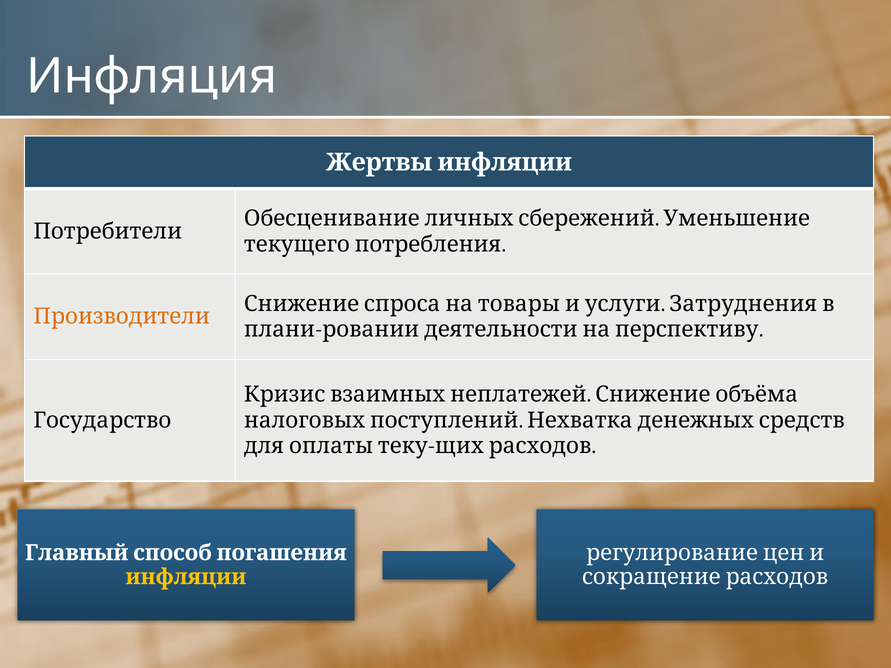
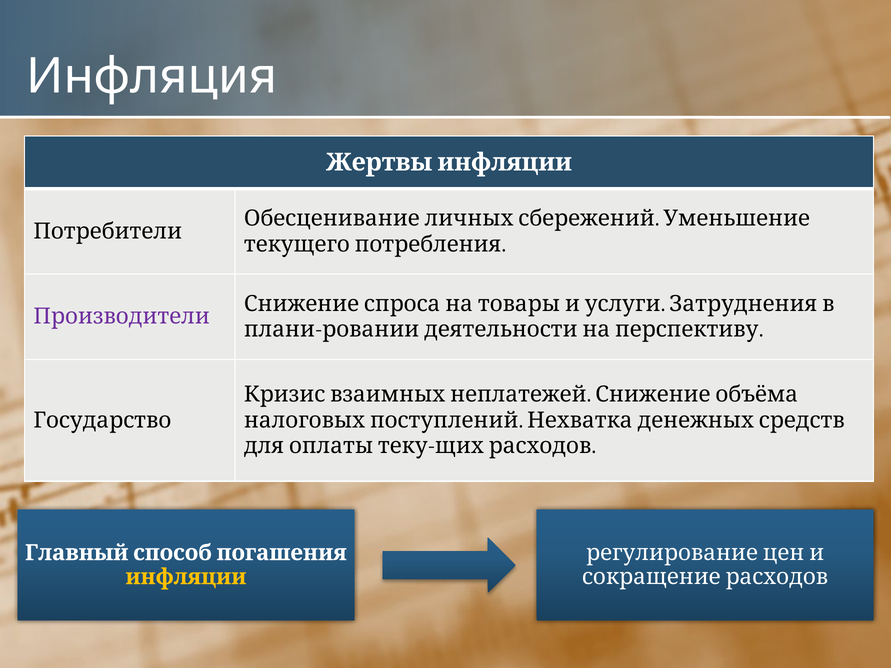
Производители colour: orange -> purple
